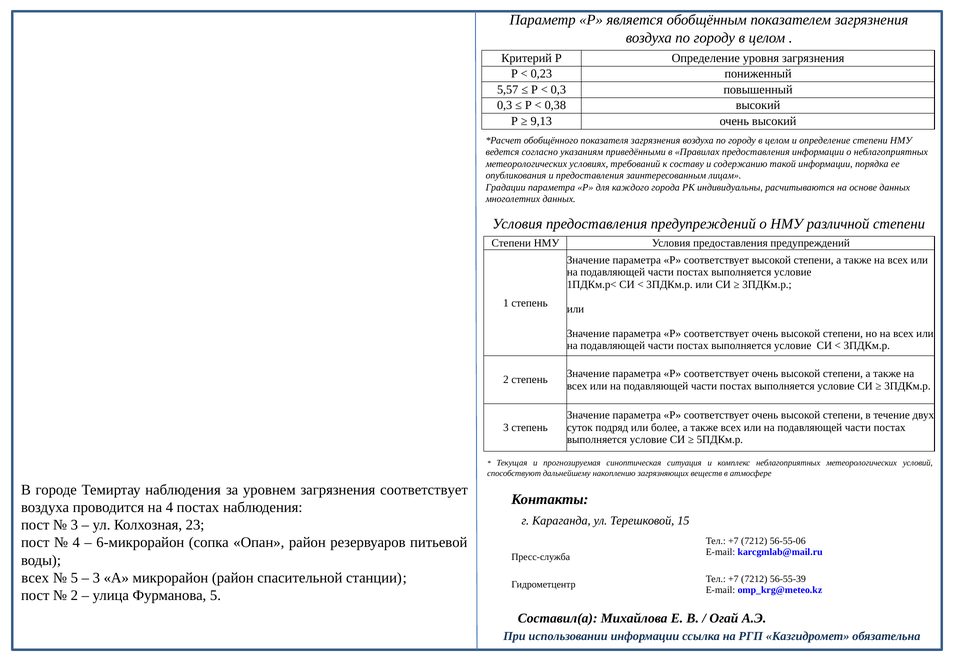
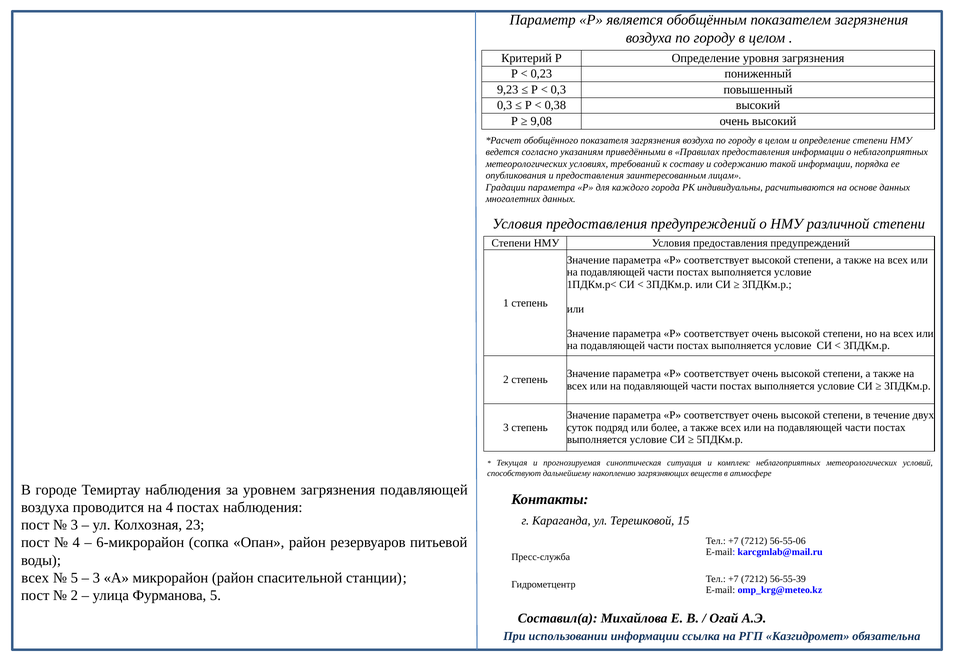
5,57: 5,57 -> 9,23
9,13: 9,13 -> 9,08
загрязнения соответствует: соответствует -> подавляющей
